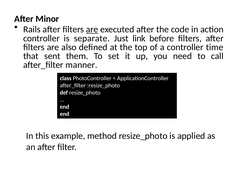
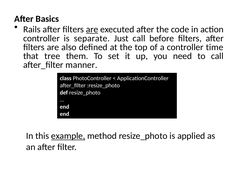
Minor: Minor -> Basics
Just link: link -> call
sent: sent -> tree
example underline: none -> present
